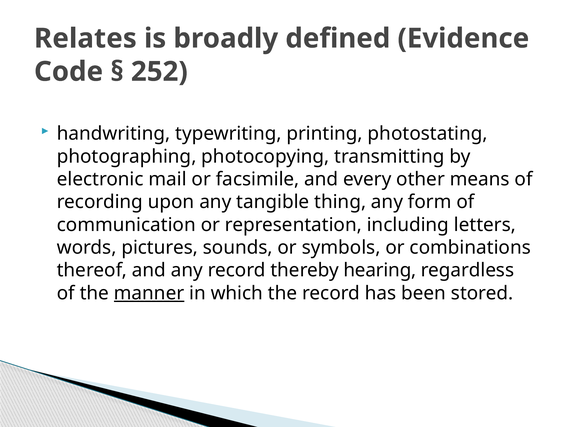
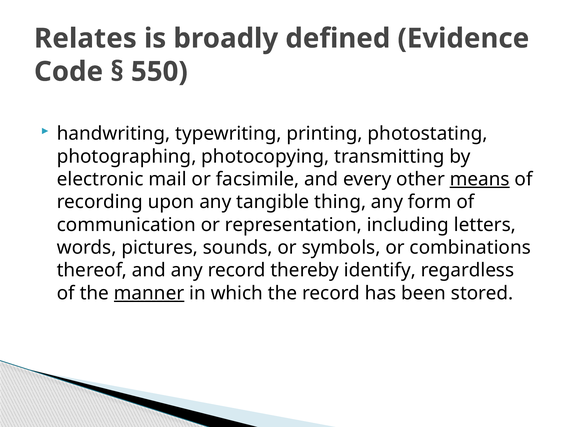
252: 252 -> 550
means underline: none -> present
hearing: hearing -> identify
